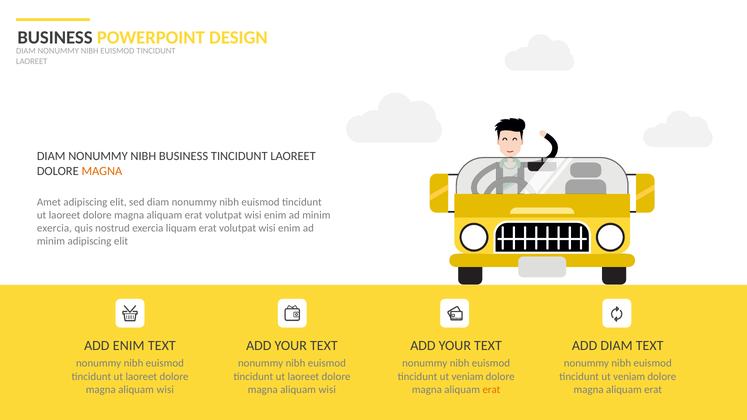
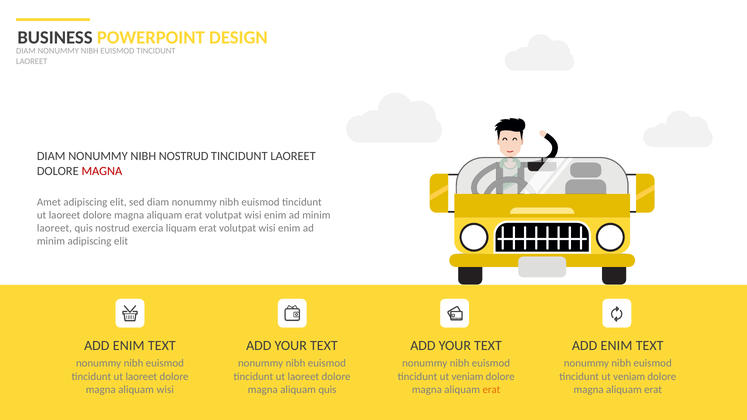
NIBH BUSINESS: BUSINESS -> NOSTRUD
MAGNA at (102, 171) colour: orange -> red
exercia at (54, 228): exercia -> laoreet
DIAM at (617, 346): DIAM -> ENIM
wisi at (327, 390): wisi -> quis
